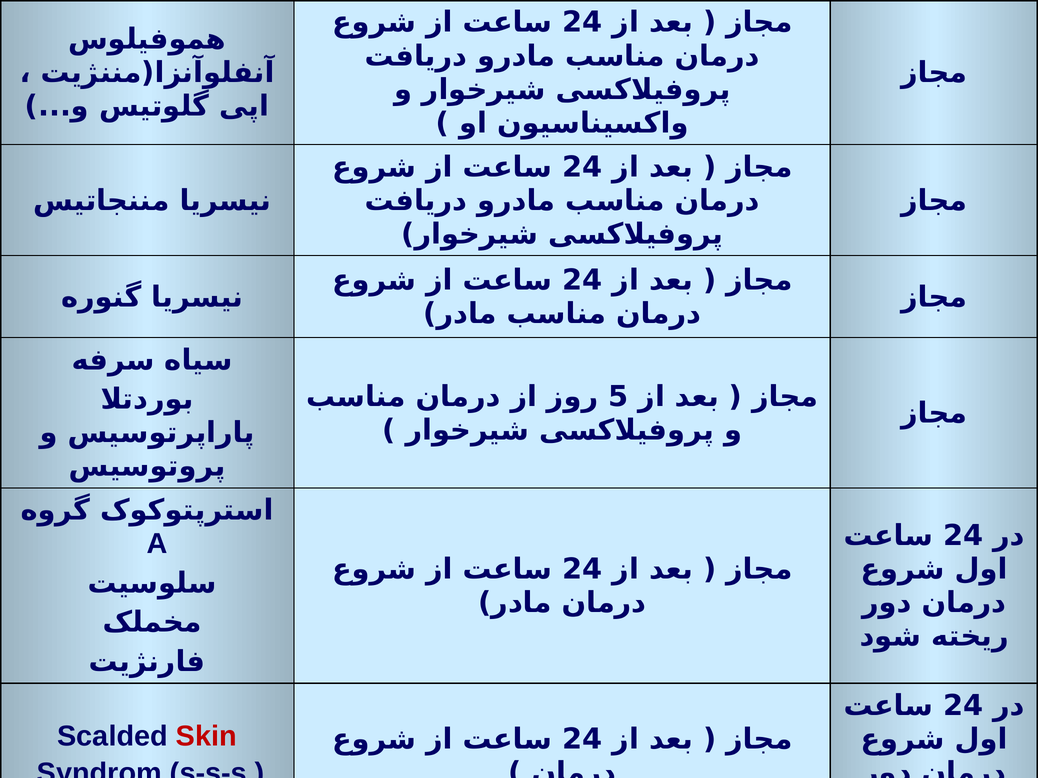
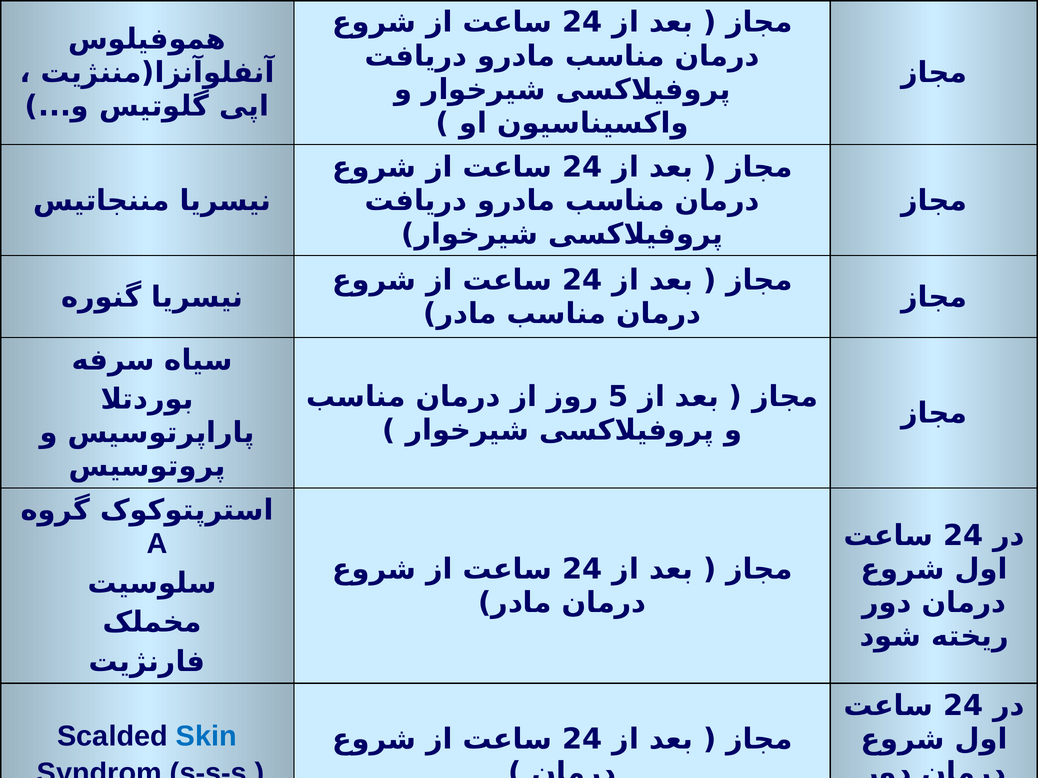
Skin colour: red -> blue
